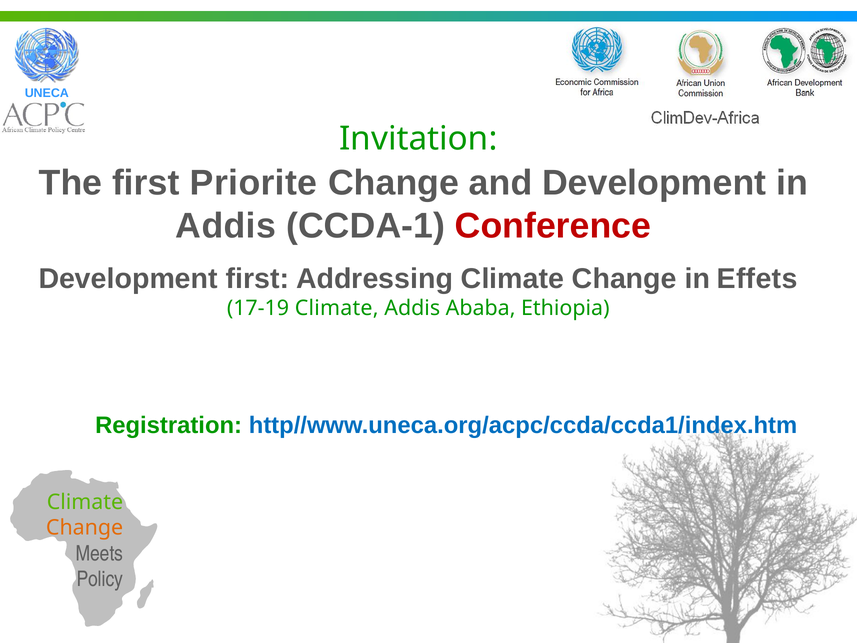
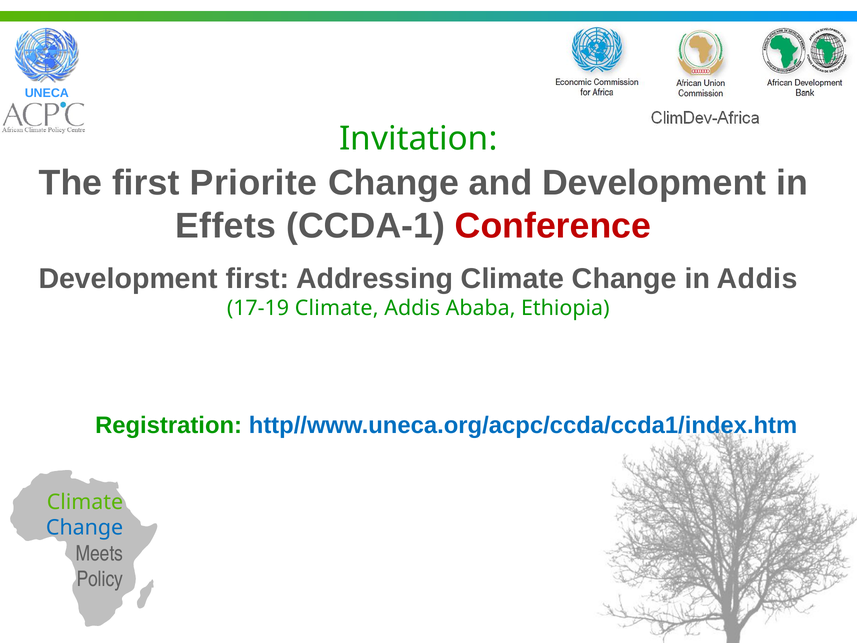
Addis at (226, 226): Addis -> Effets
in Effets: Effets -> Addis
Change at (85, 528) colour: orange -> blue
